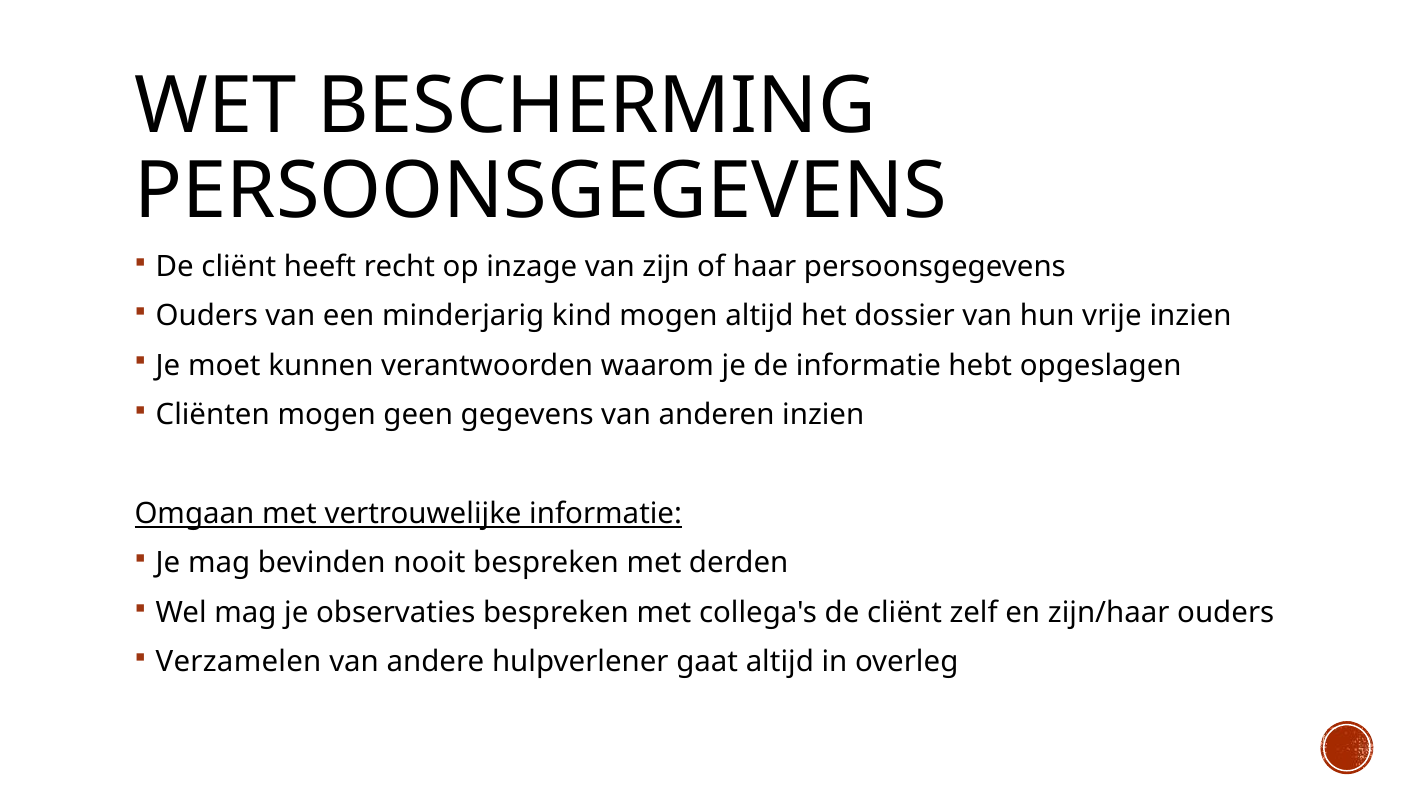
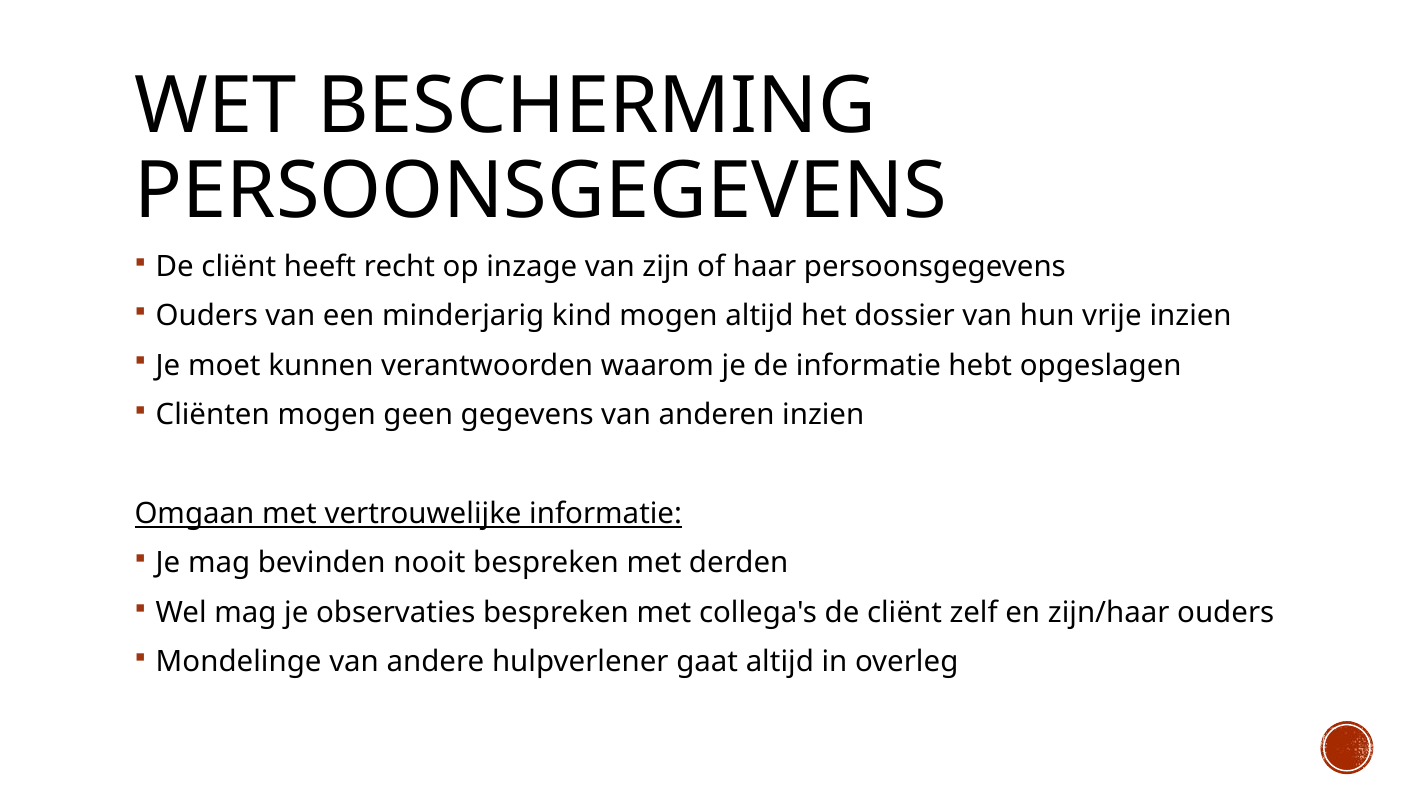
Verzamelen: Verzamelen -> Mondelinge
